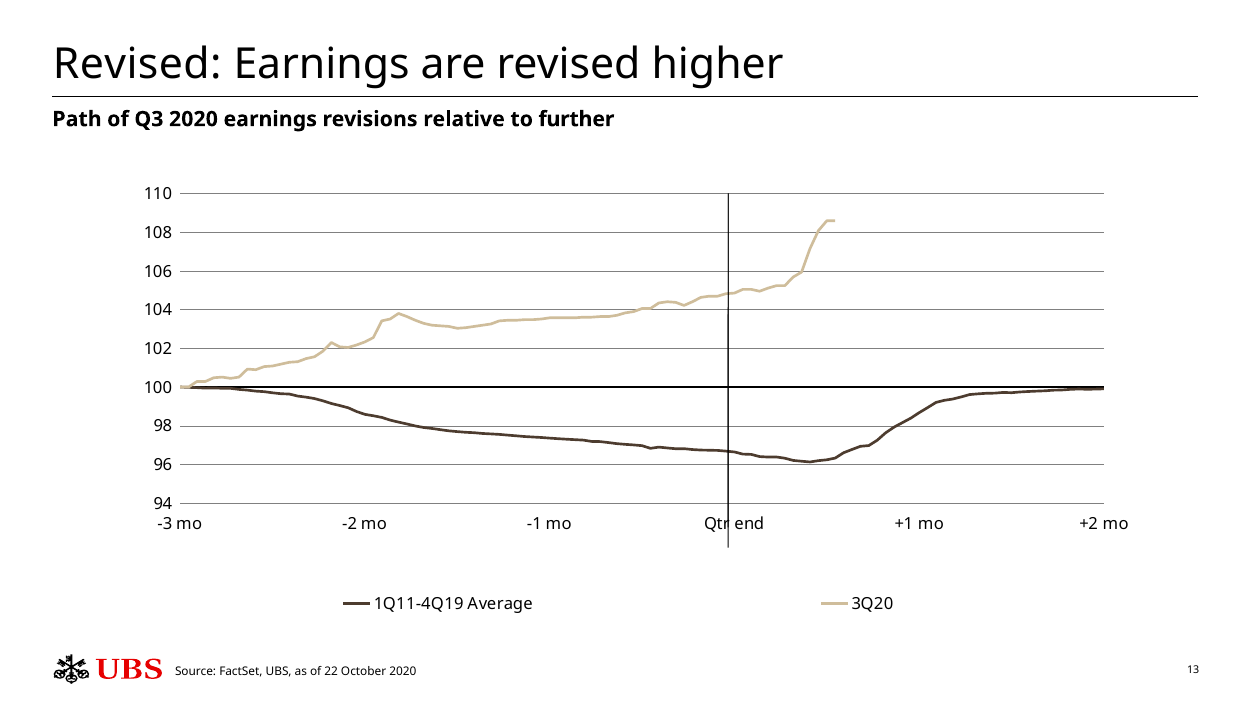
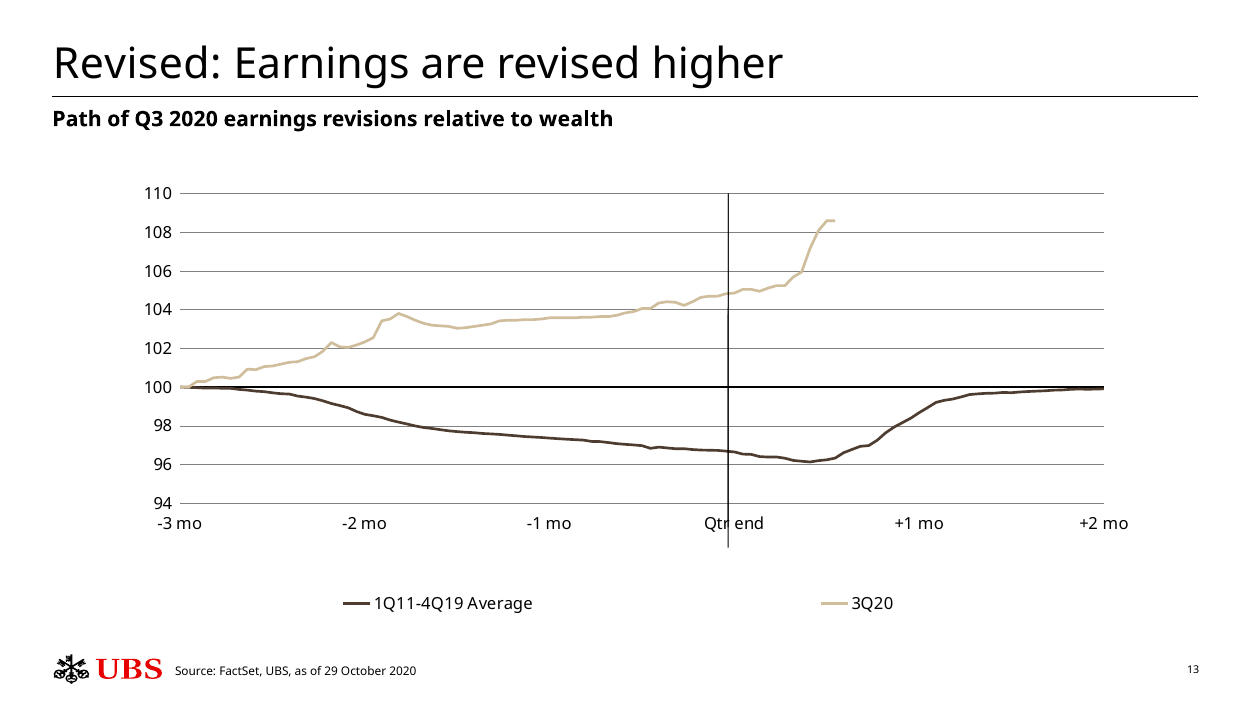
further: further -> wealth
22: 22 -> 29
